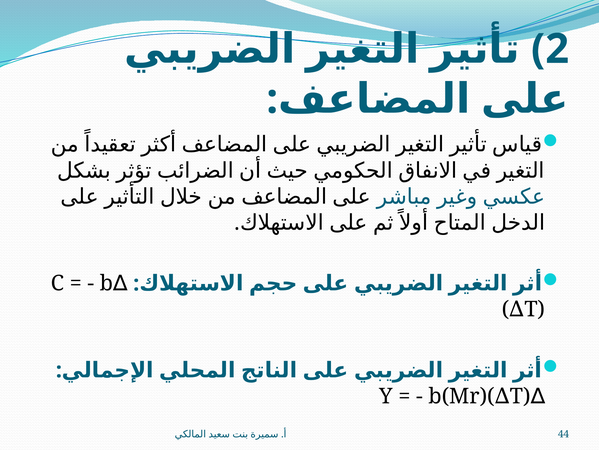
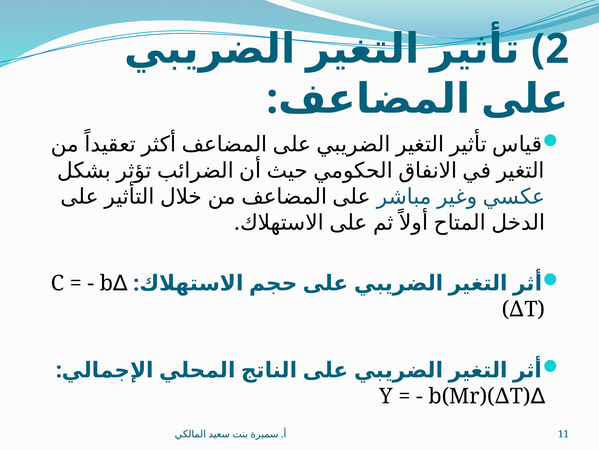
44: 44 -> 11
